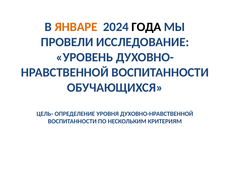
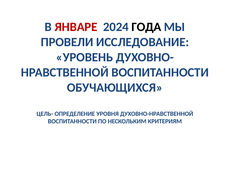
ЯНВАРЕ colour: orange -> red
